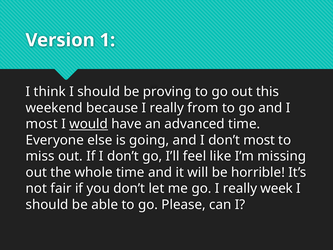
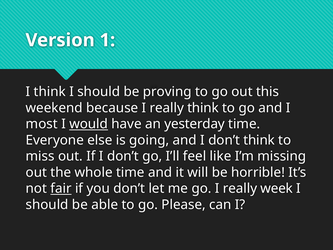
really from: from -> think
advanced: advanced -> yesterday
don’t most: most -> think
fair underline: none -> present
